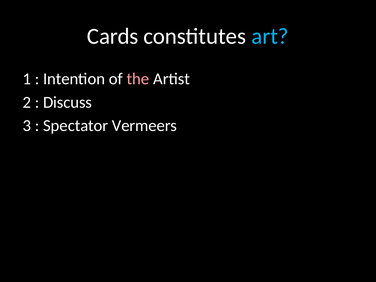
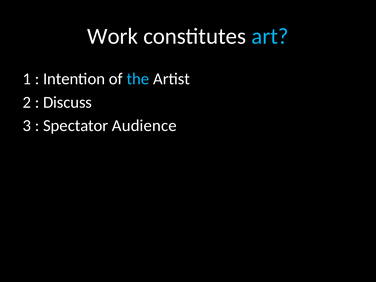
Cards: Cards -> Work
the colour: pink -> light blue
Vermeers: Vermeers -> Audience
